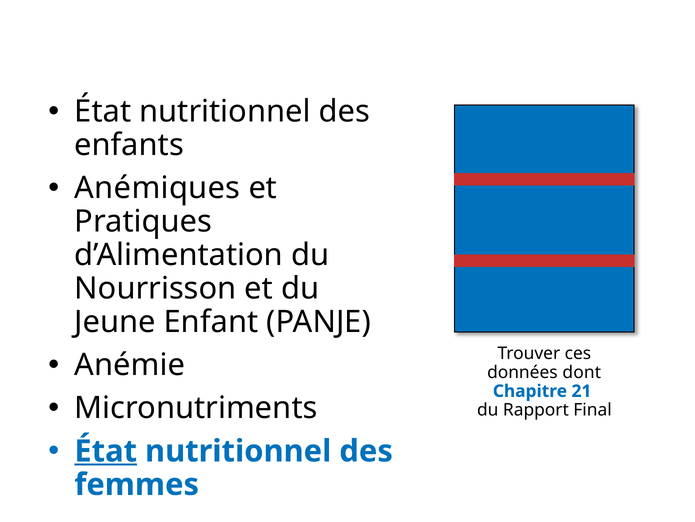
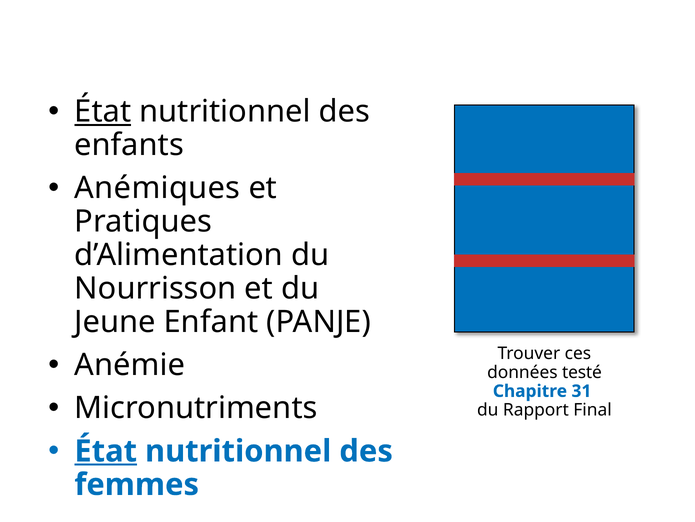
État at (103, 112) underline: none -> present
dont: dont -> testé
21: 21 -> 31
